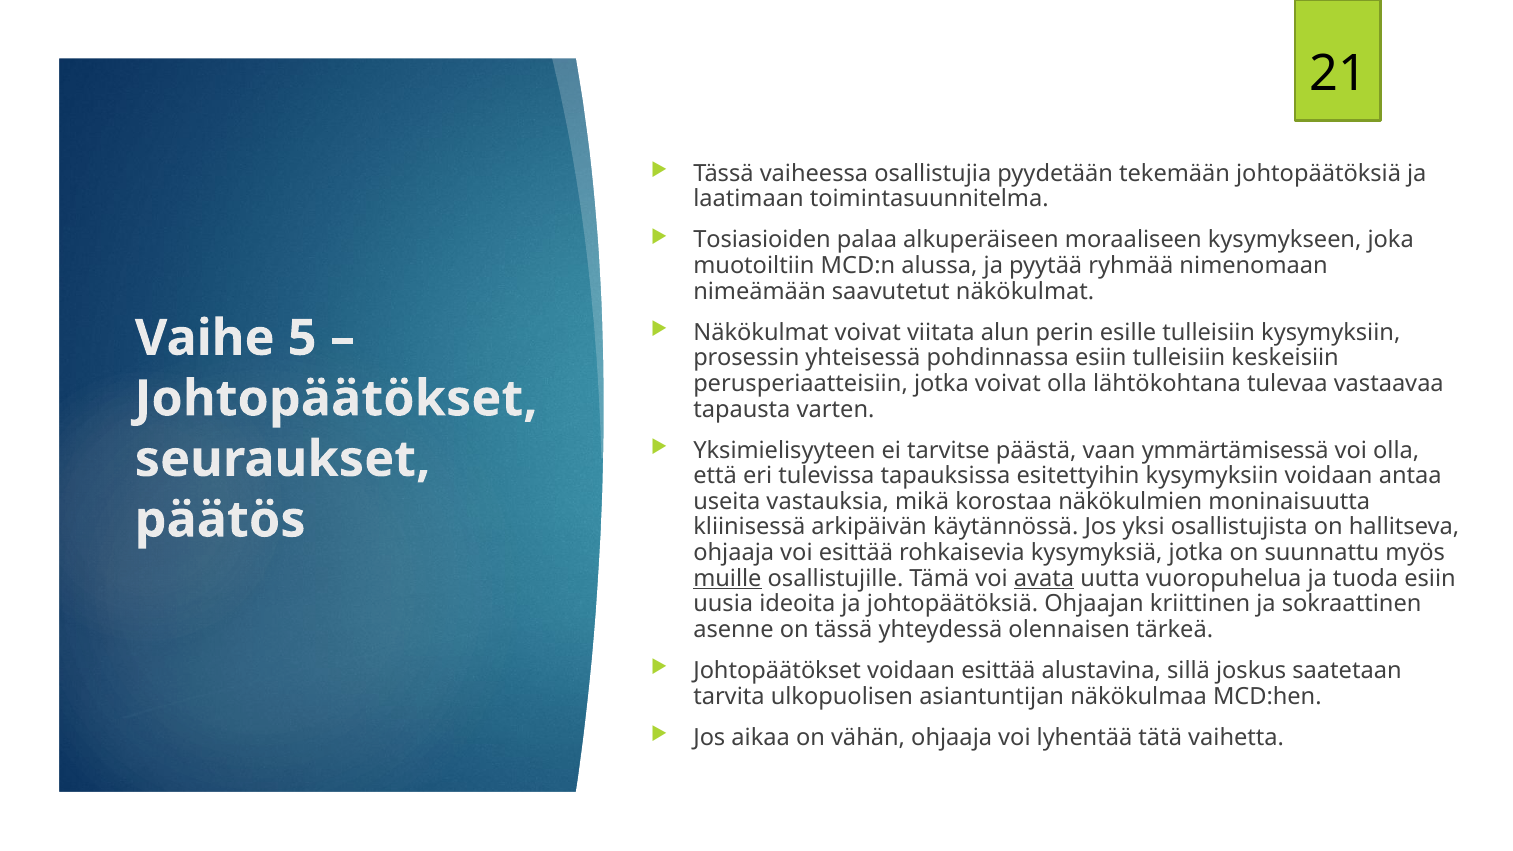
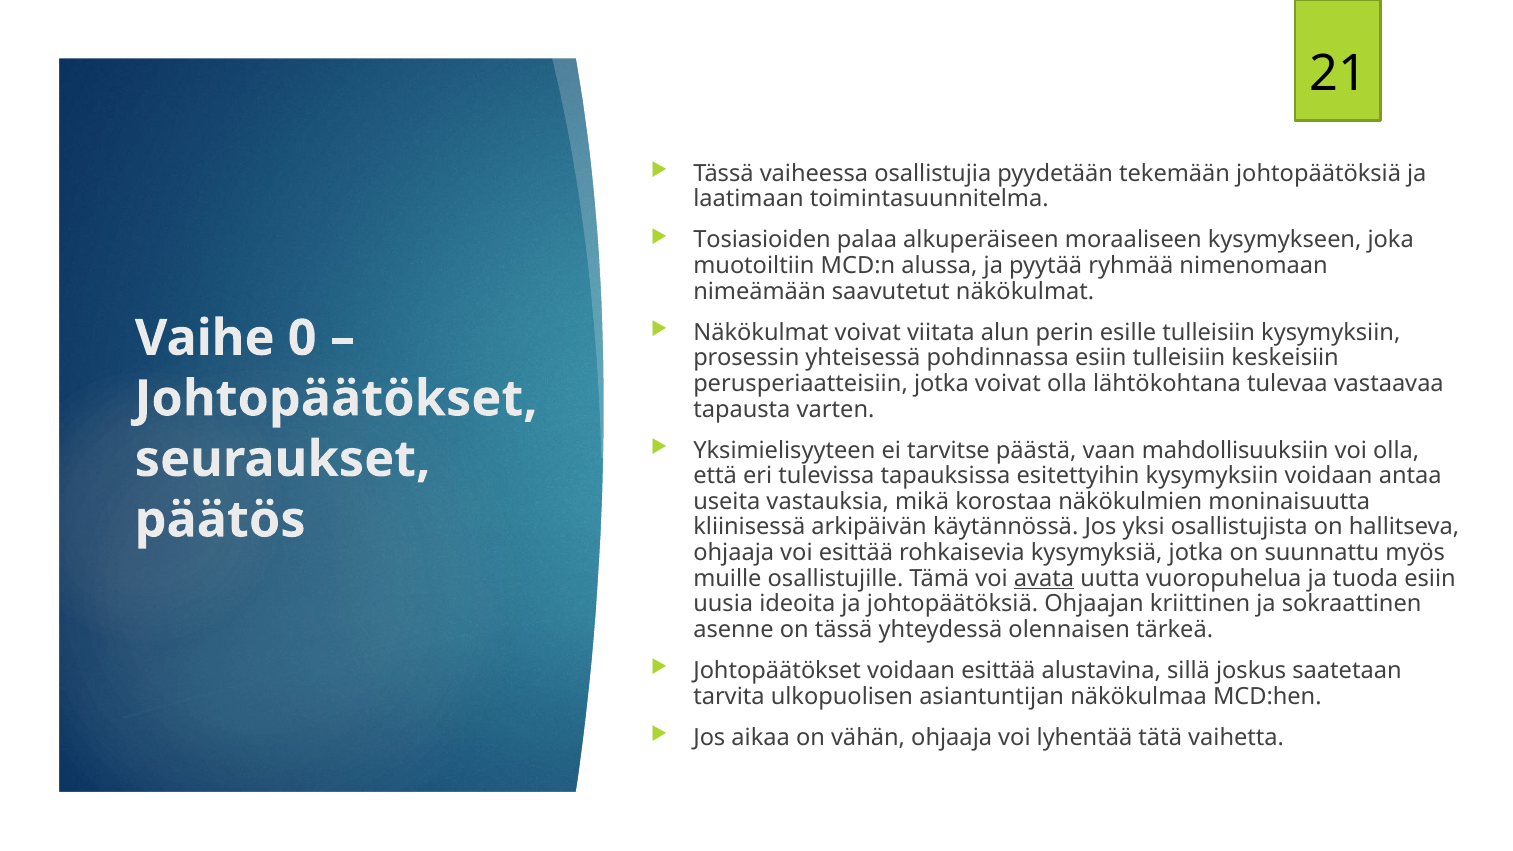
5: 5 -> 0
ymmärtämisessä: ymmärtämisessä -> mahdollisuuksiin
muille underline: present -> none
